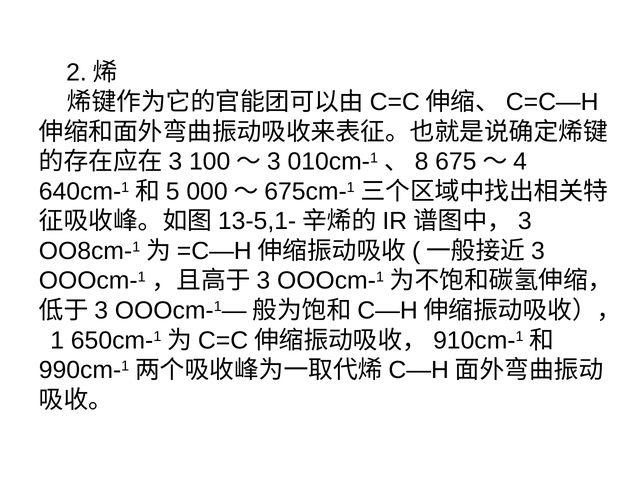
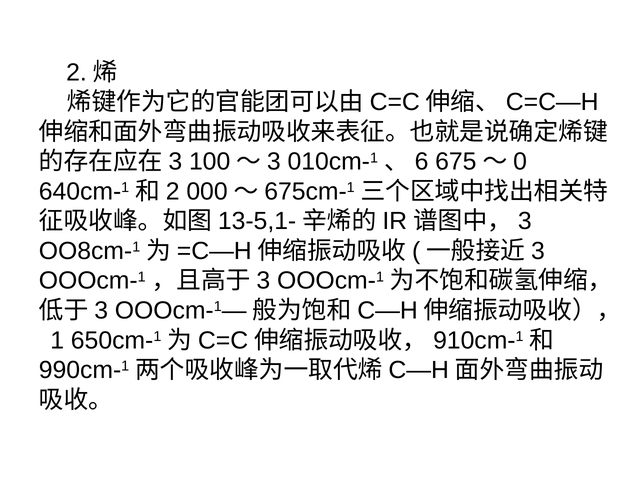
8: 8 -> 6
4: 4 -> 0
5 at (173, 191): 5 -> 2
